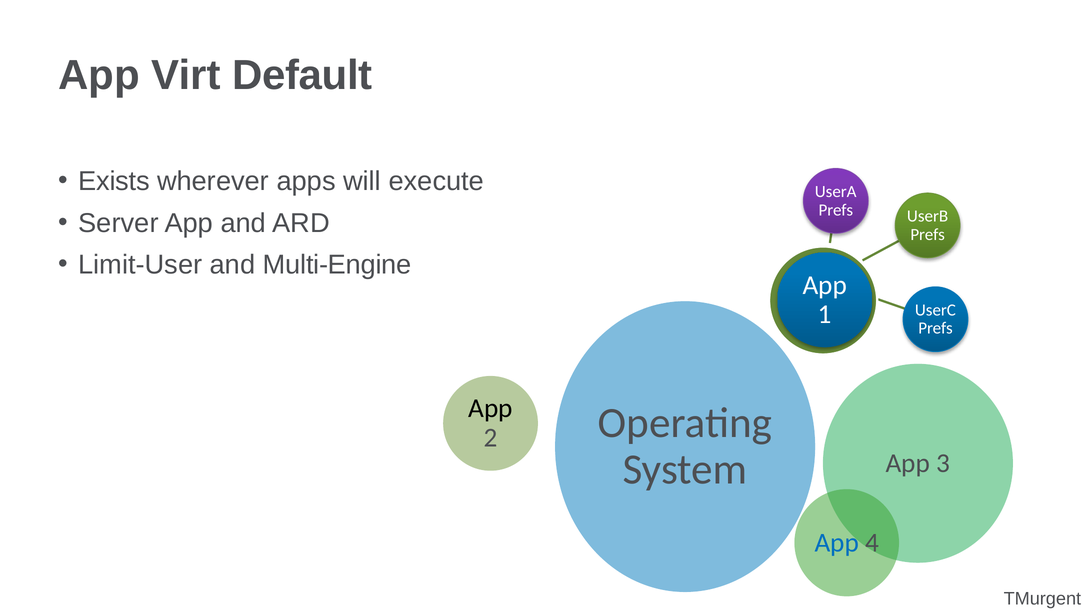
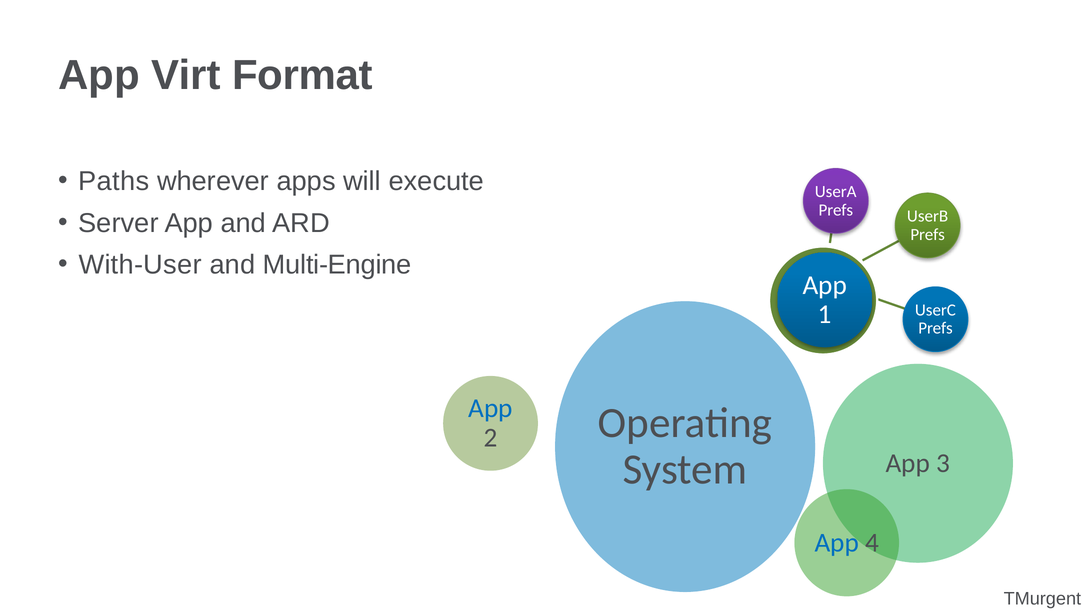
Default: Default -> Format
Exists: Exists -> Paths
Limit-User: Limit-User -> With-User
App at (491, 409) colour: black -> blue
